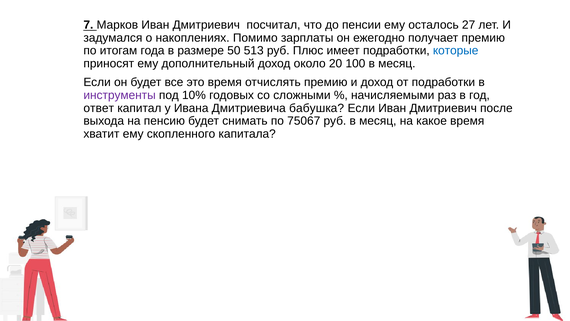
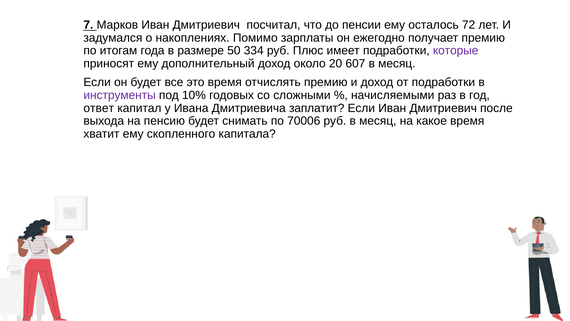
27: 27 -> 72
513: 513 -> 334
которые colour: blue -> purple
100: 100 -> 607
бабушка: бабушка -> заплатит
75067: 75067 -> 70006
